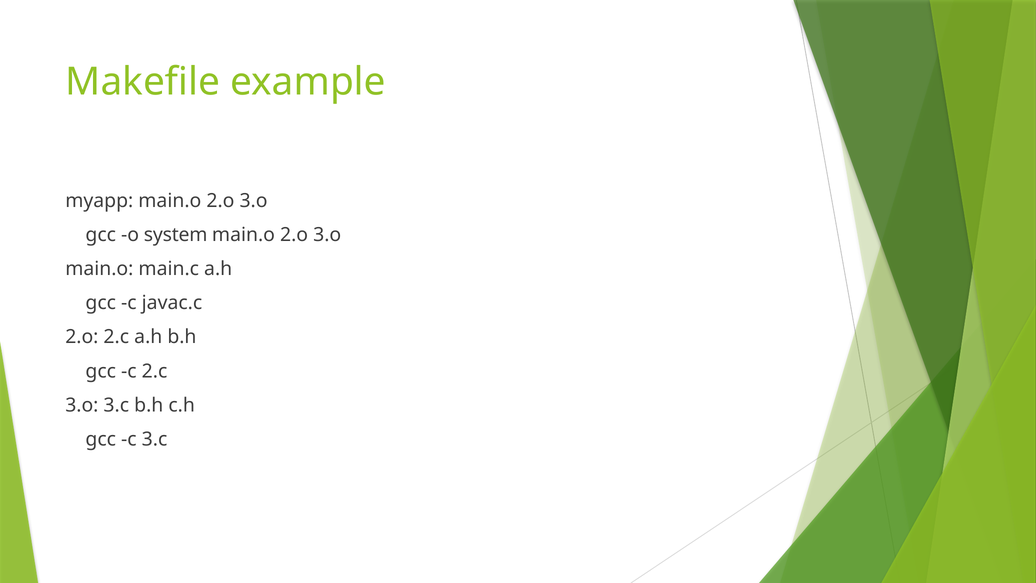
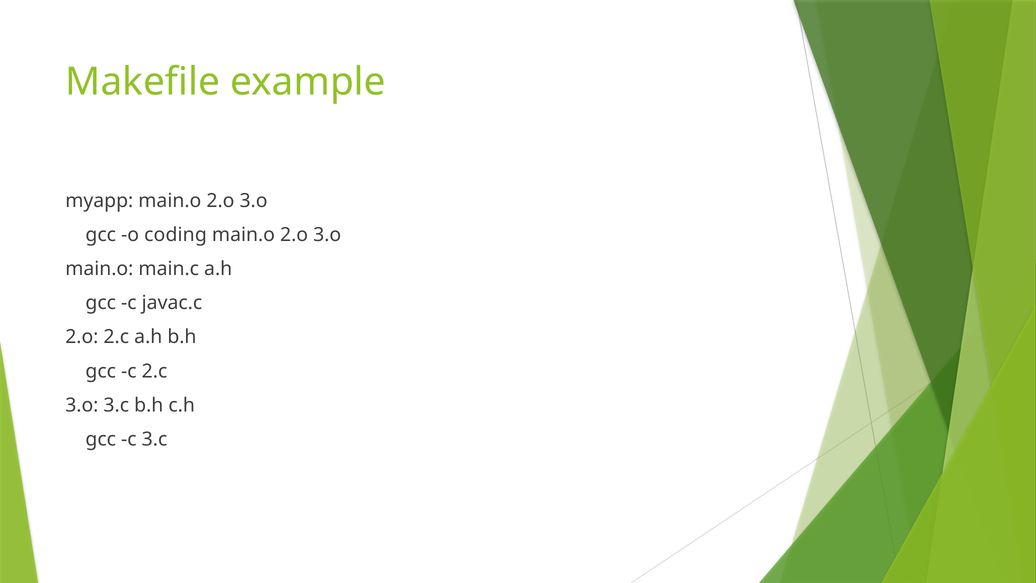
system: system -> coding
